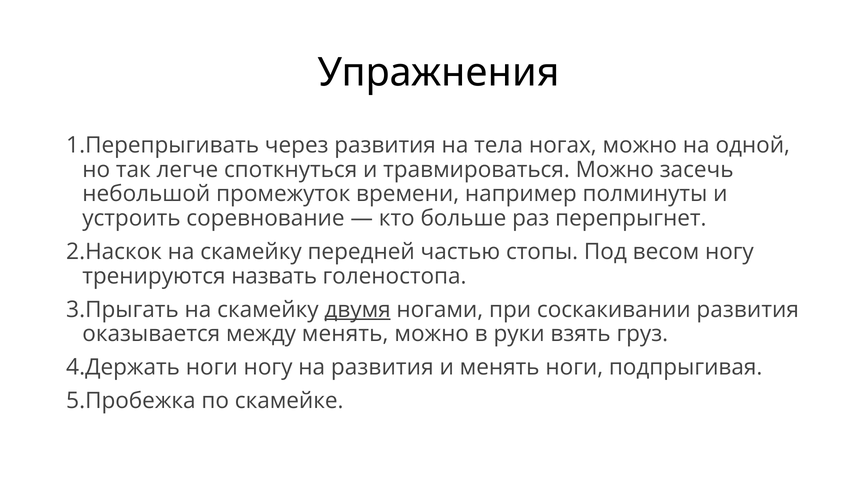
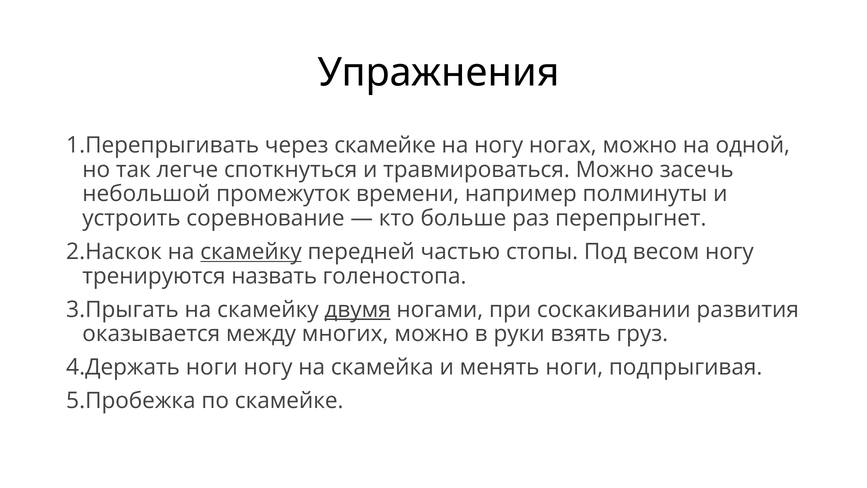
через развития: развития -> скамейке
на тела: тела -> ногу
скамейку at (251, 252) underline: none -> present
между менять: менять -> многих
на развития: развития -> скамейка
